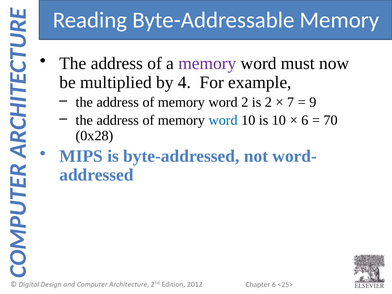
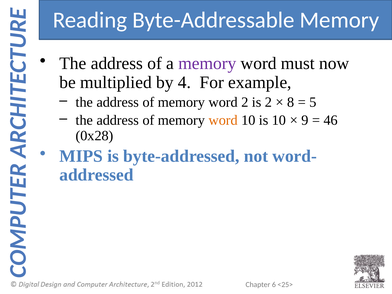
7: 7 -> 8
9: 9 -> 5
word at (223, 120) colour: blue -> orange
6 at (305, 120): 6 -> 9
70: 70 -> 46
